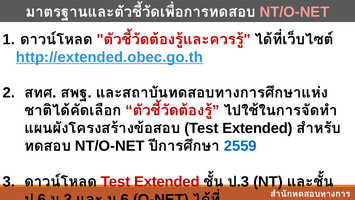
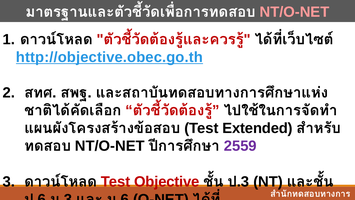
http://extended.obec.go.th: http://extended.obec.go.th -> http://objective.obec.go.th
2559 colour: blue -> purple
Extended at (167, 181): Extended -> Objective
